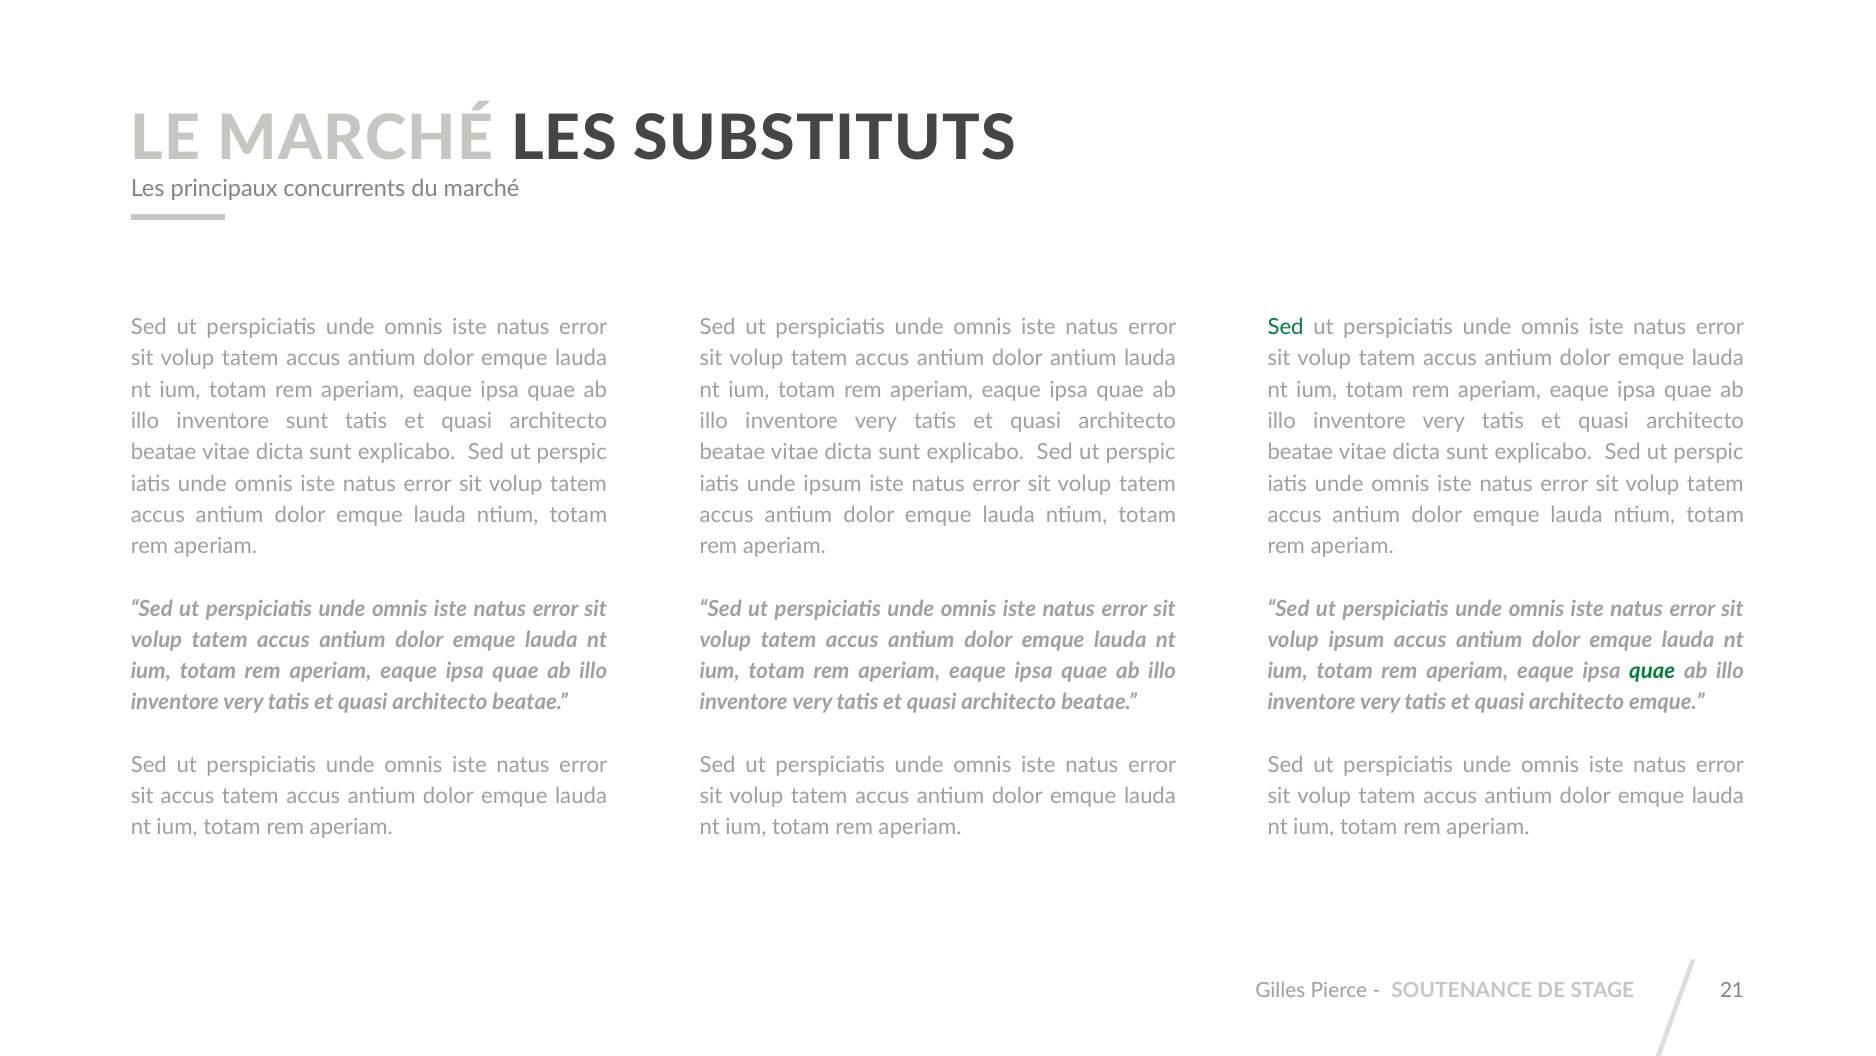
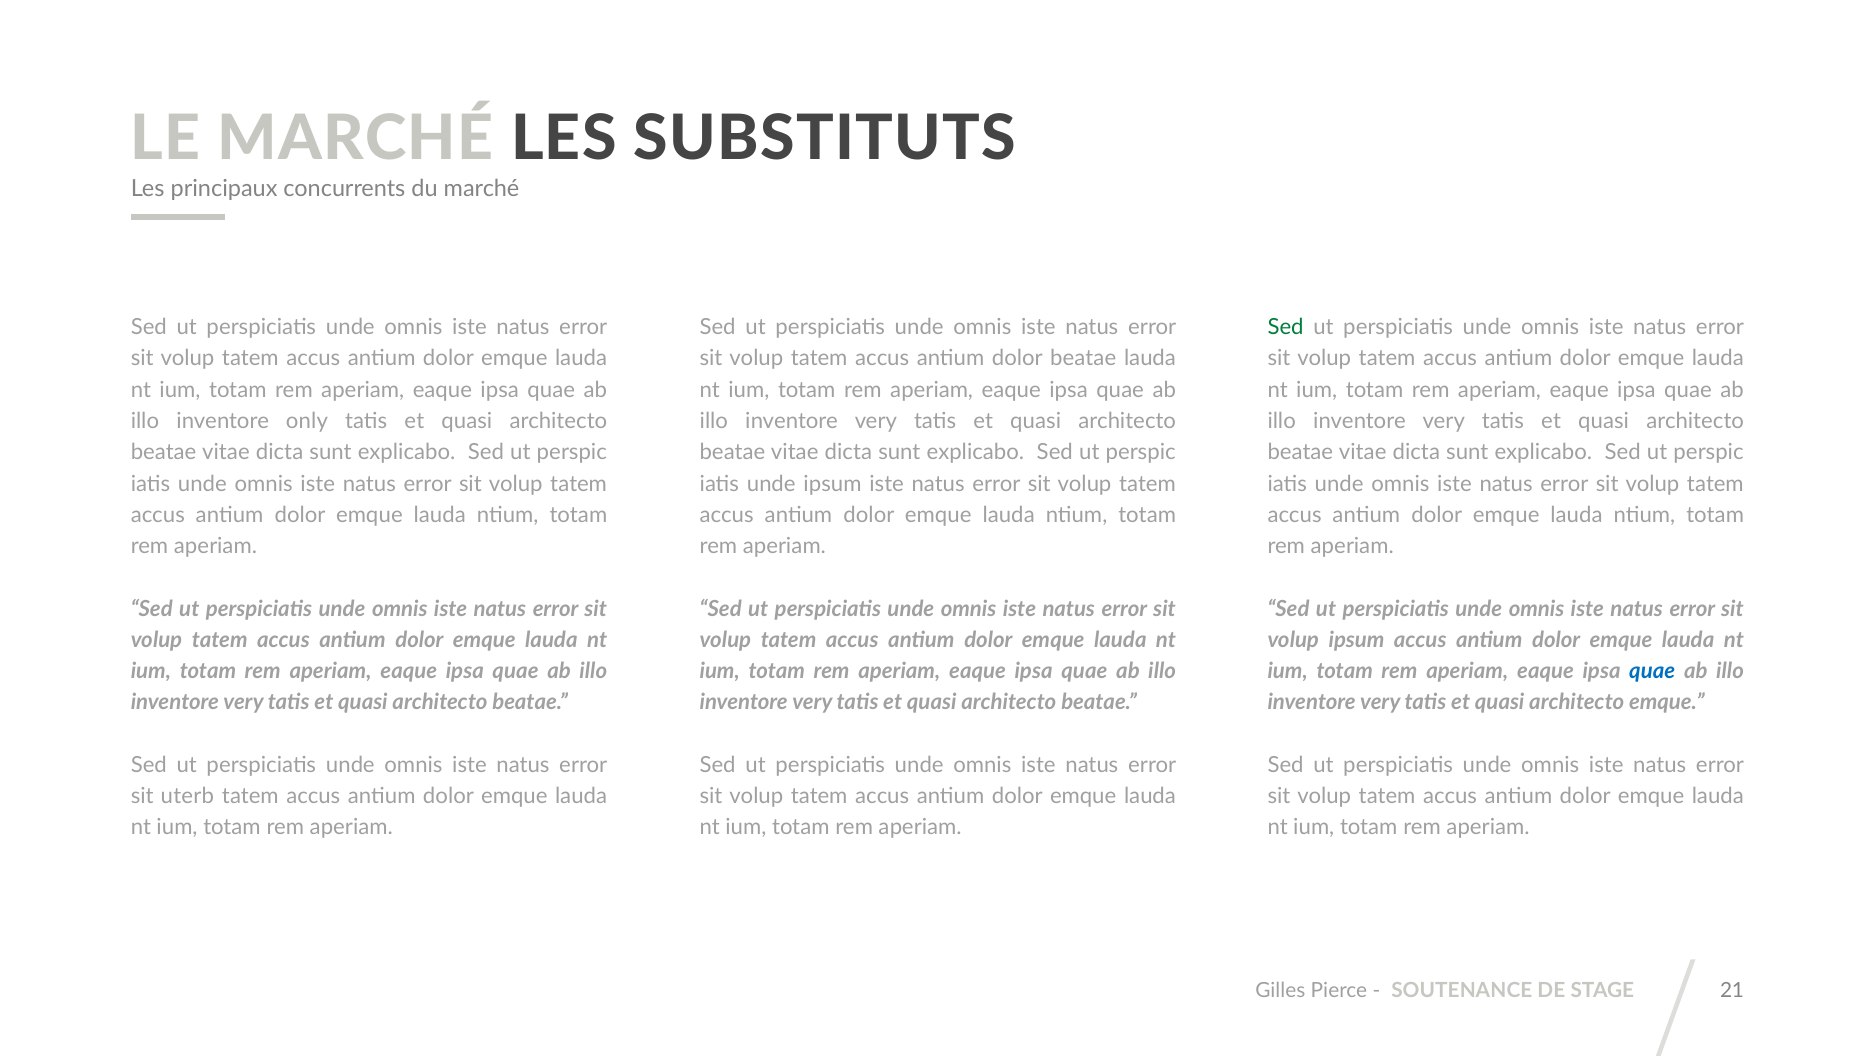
dolor antium: antium -> beatae
inventore sunt: sunt -> only
quae at (1652, 671) colour: green -> blue
sit accus: accus -> uterb
